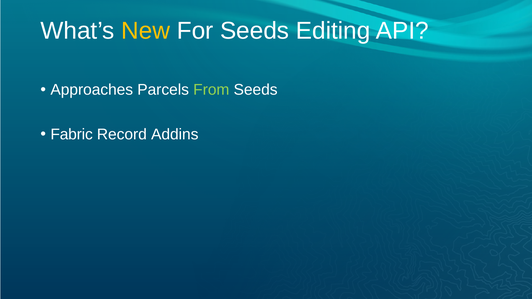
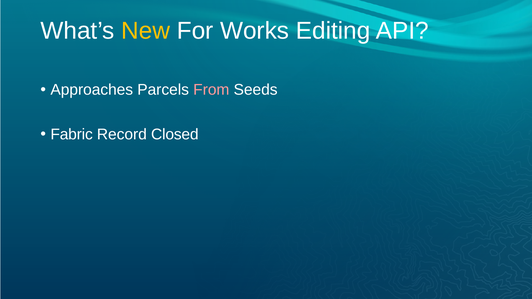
For Seeds: Seeds -> Works
From colour: light green -> pink
Addins: Addins -> Closed
